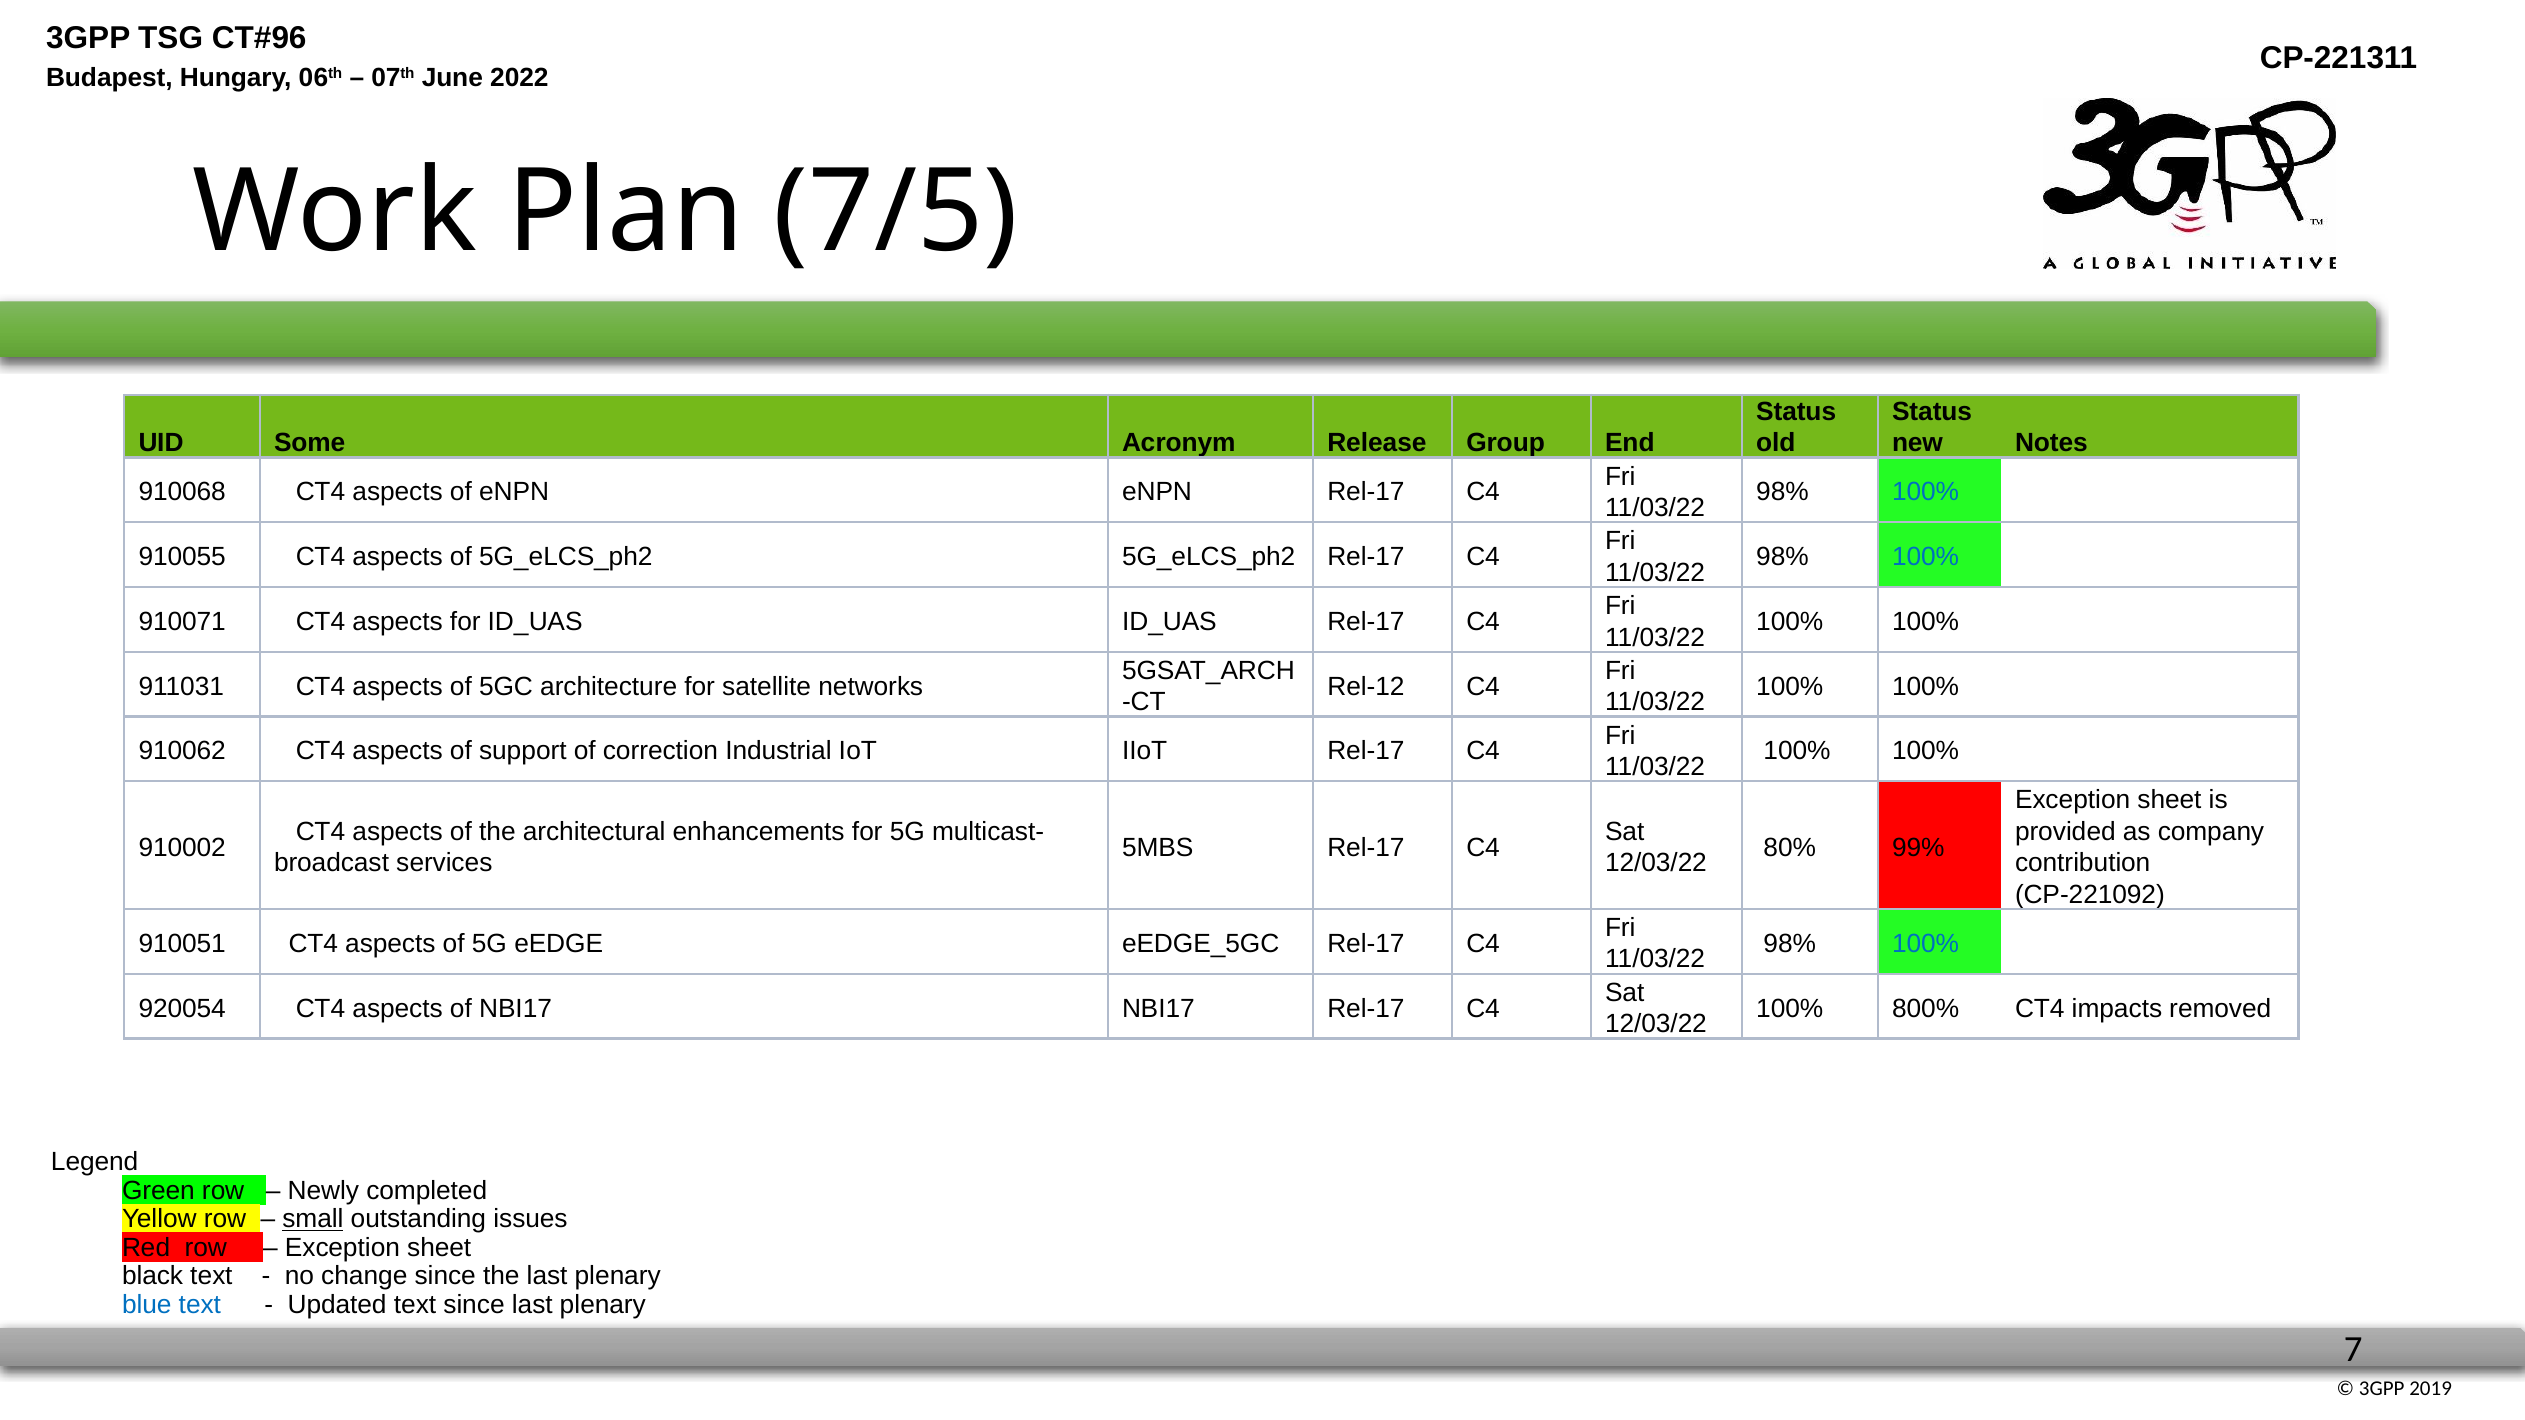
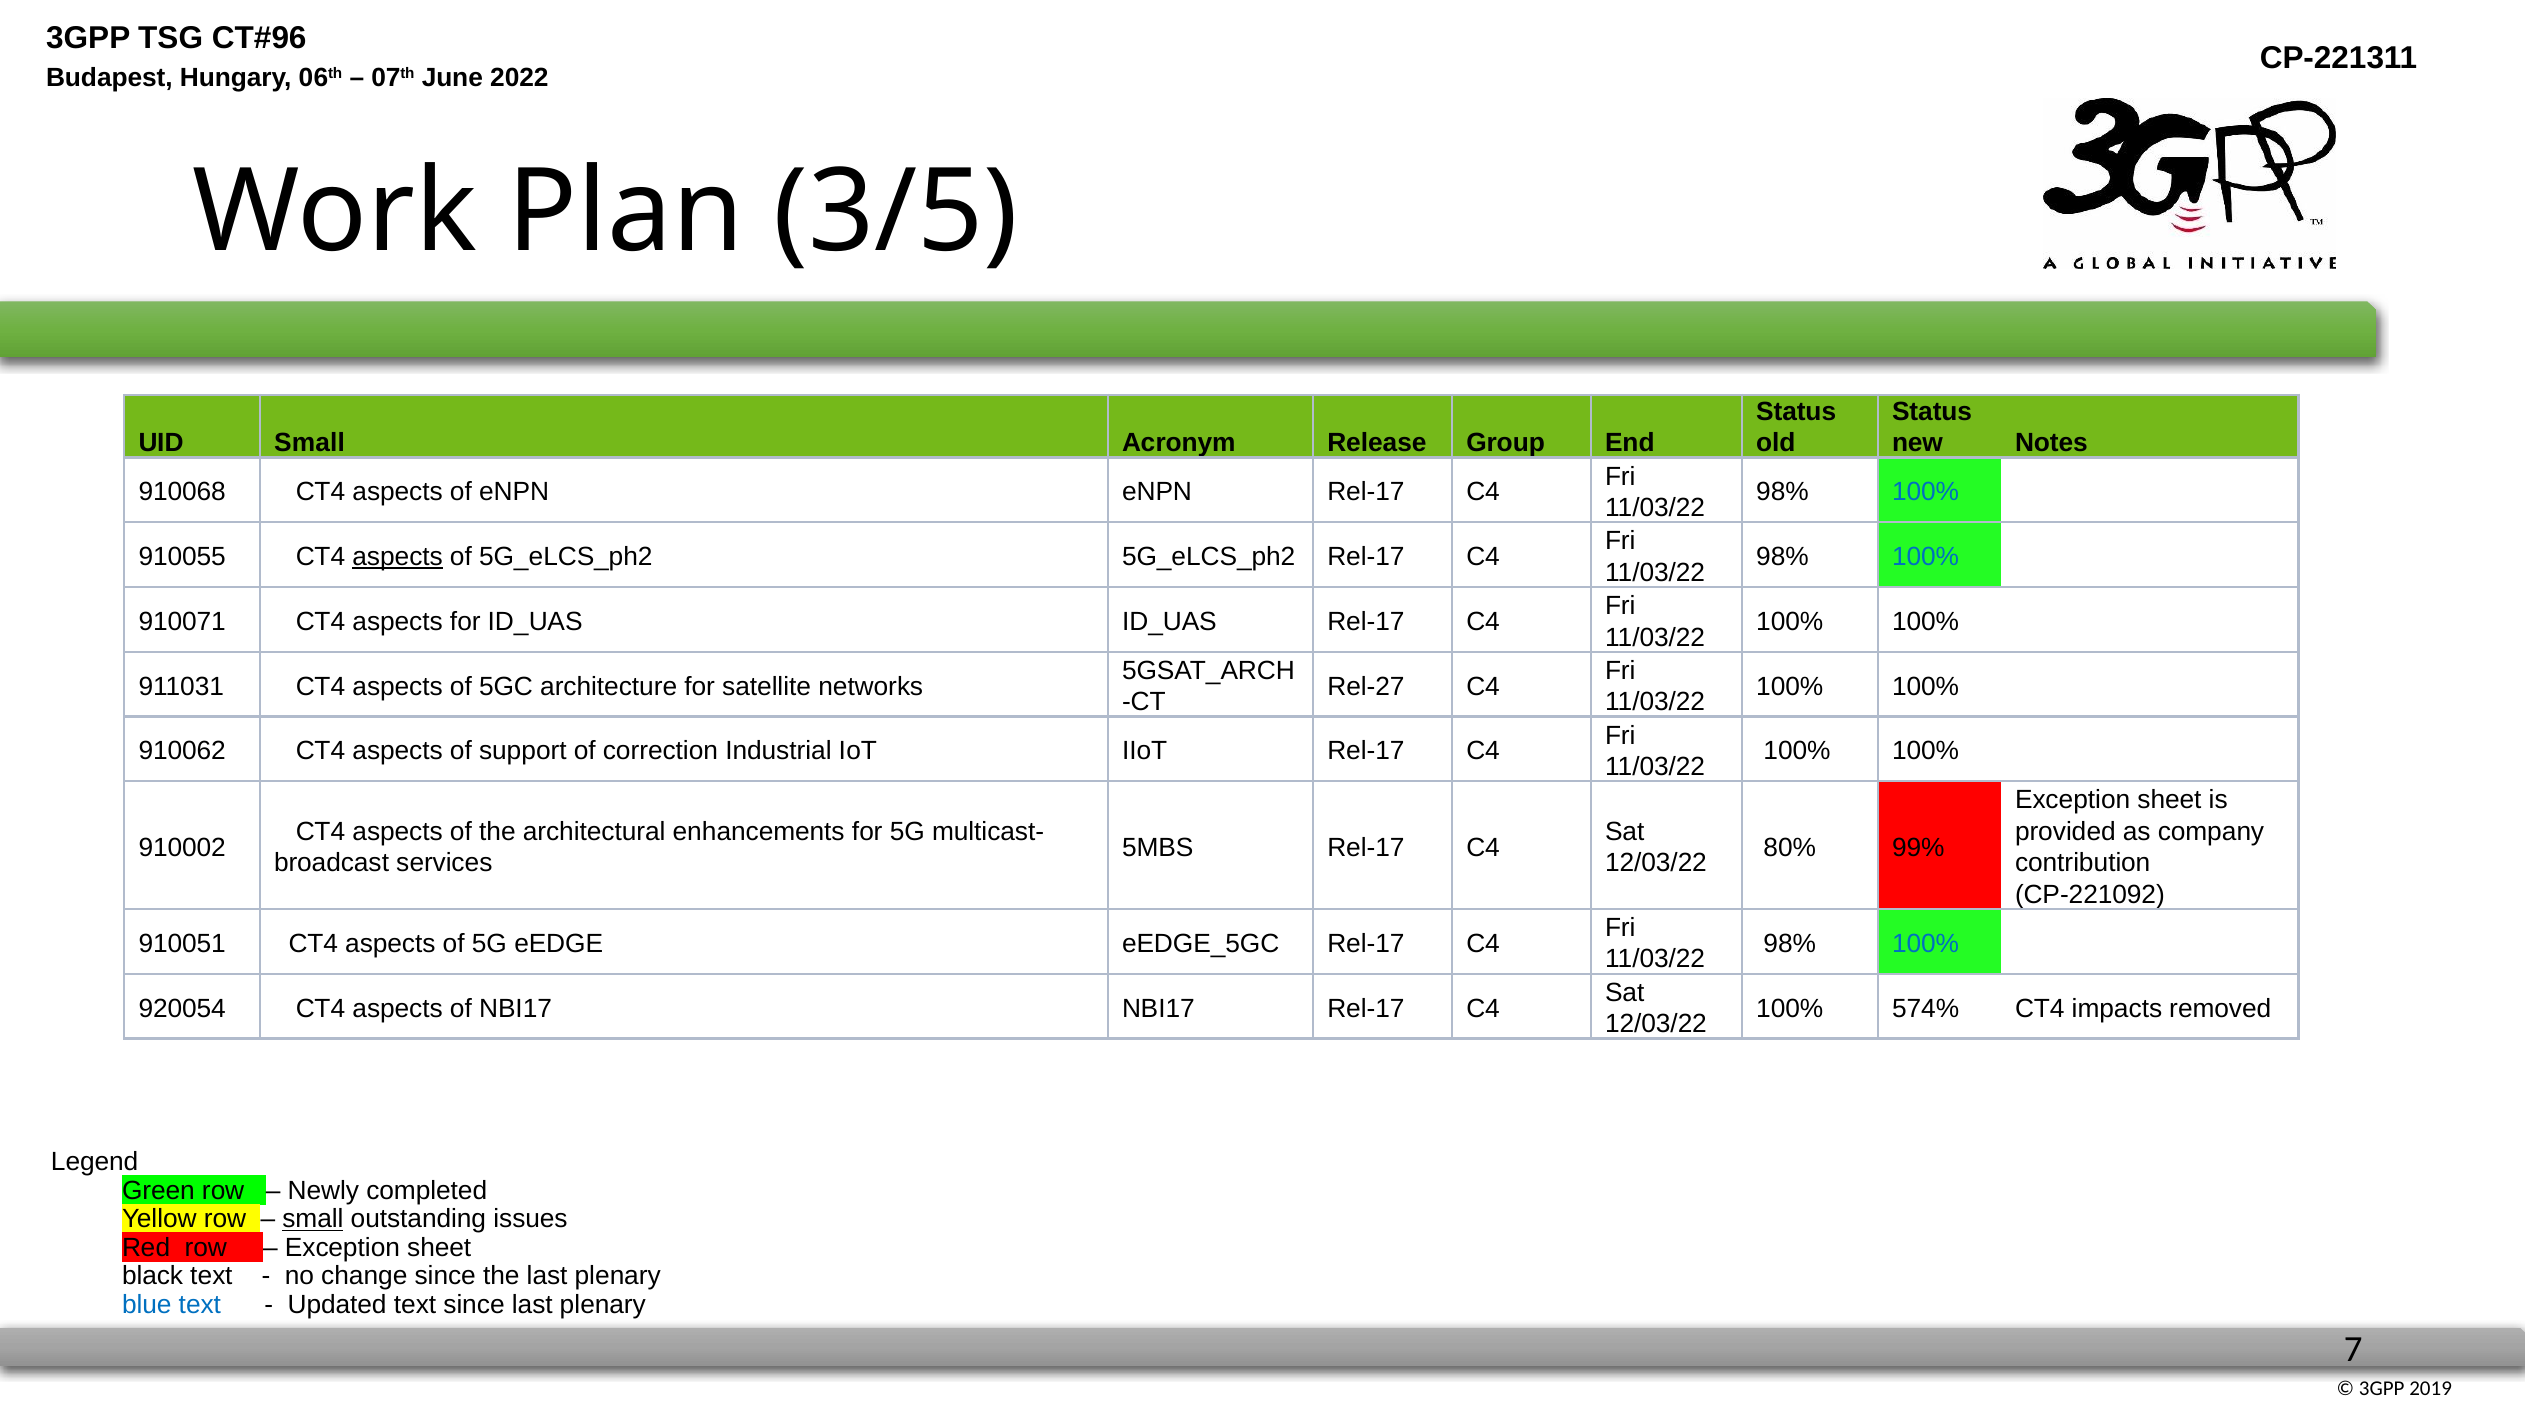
7/5: 7/5 -> 3/5
UID Some: Some -> Small
aspects at (398, 557) underline: none -> present
Rel-12: Rel-12 -> Rel-27
800%: 800% -> 574%
